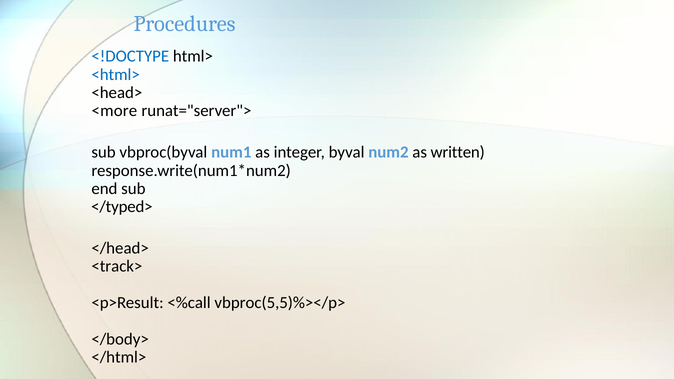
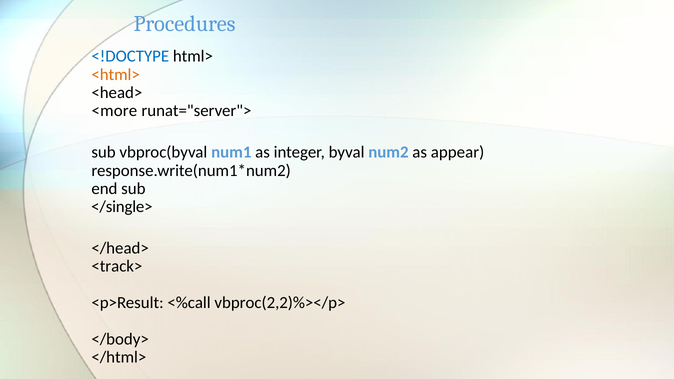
<html> colour: blue -> orange
written: written -> appear
</typed>: </typed> -> </single>
vbproc(5,5)%></p>: vbproc(5,5)%></p> -> vbproc(2,2)%></p>
